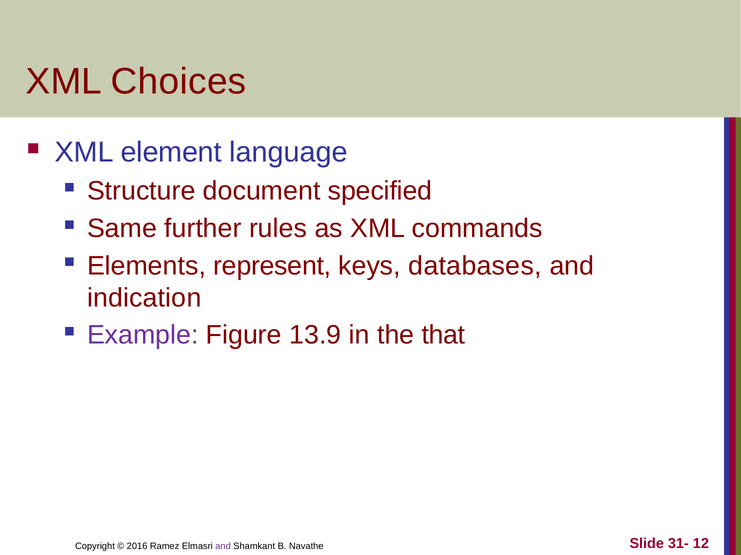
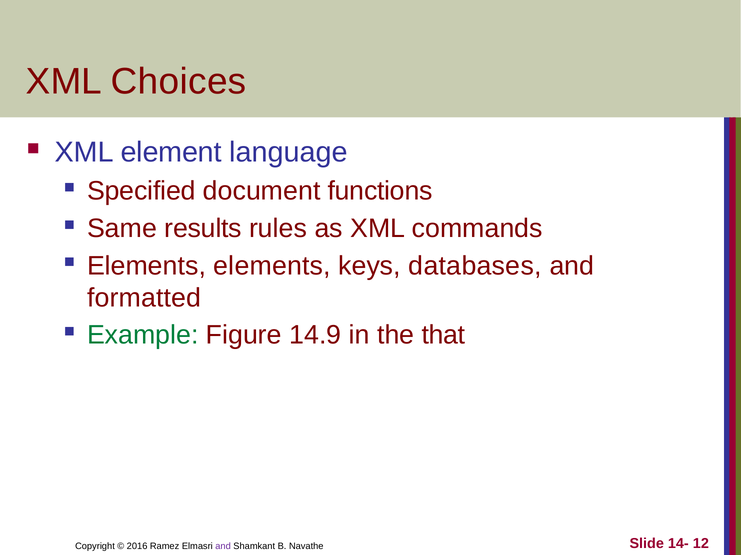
Structure: Structure -> Specified
specified: specified -> functions
further: further -> results
Elements represent: represent -> elements
indication: indication -> formatted
Example colour: purple -> green
13.9: 13.9 -> 14.9
31-: 31- -> 14-
